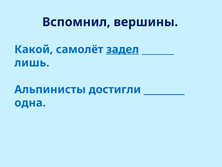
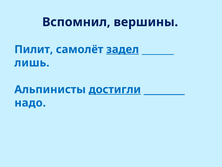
Какой: Какой -> Пилит
достигли underline: none -> present
одна: одна -> надо
